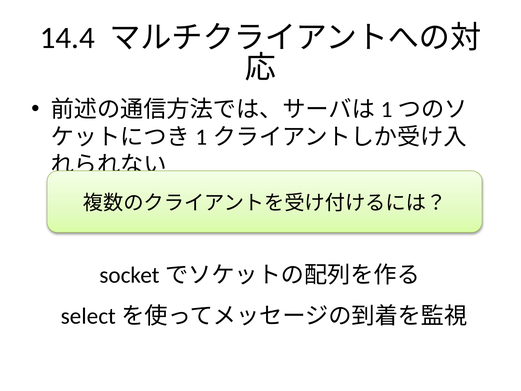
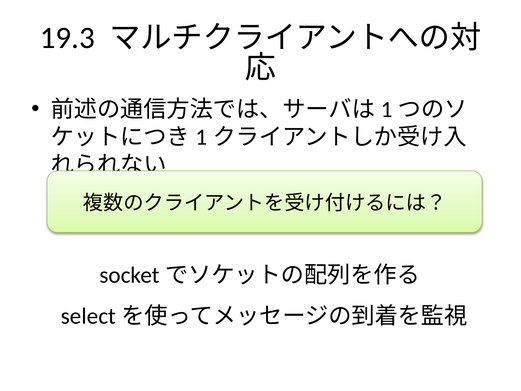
14.4: 14.4 -> 19.3
